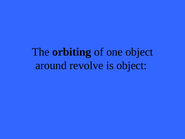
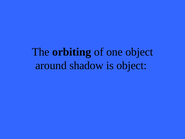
revolve: revolve -> shadow
